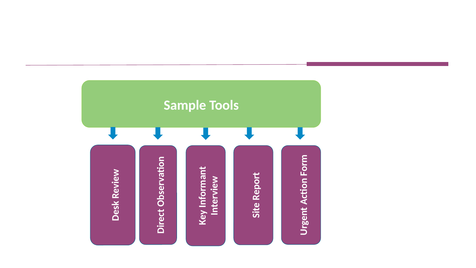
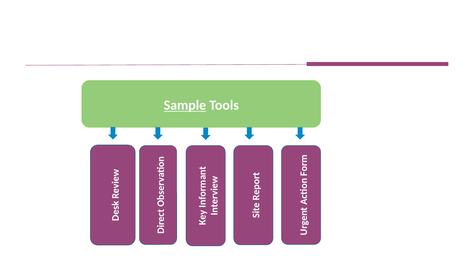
Sample underline: none -> present
